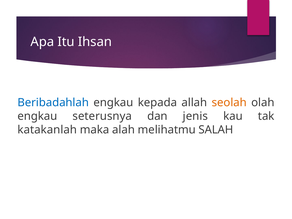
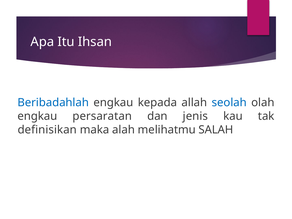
seolah colour: orange -> blue
seterusnya: seterusnya -> persaratan
katakanlah: katakanlah -> definisikan
